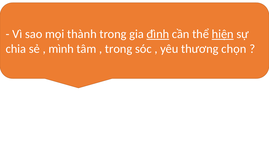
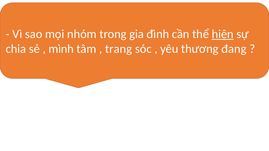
thành: thành -> nhóm
đình underline: present -> none
trong at (119, 49): trong -> trang
chọn: chọn -> đang
